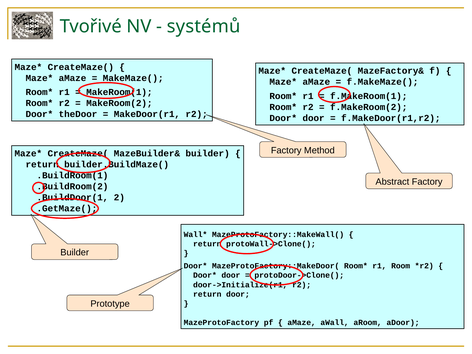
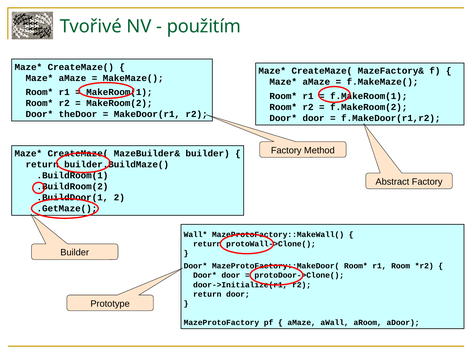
systémů: systémů -> použitím
